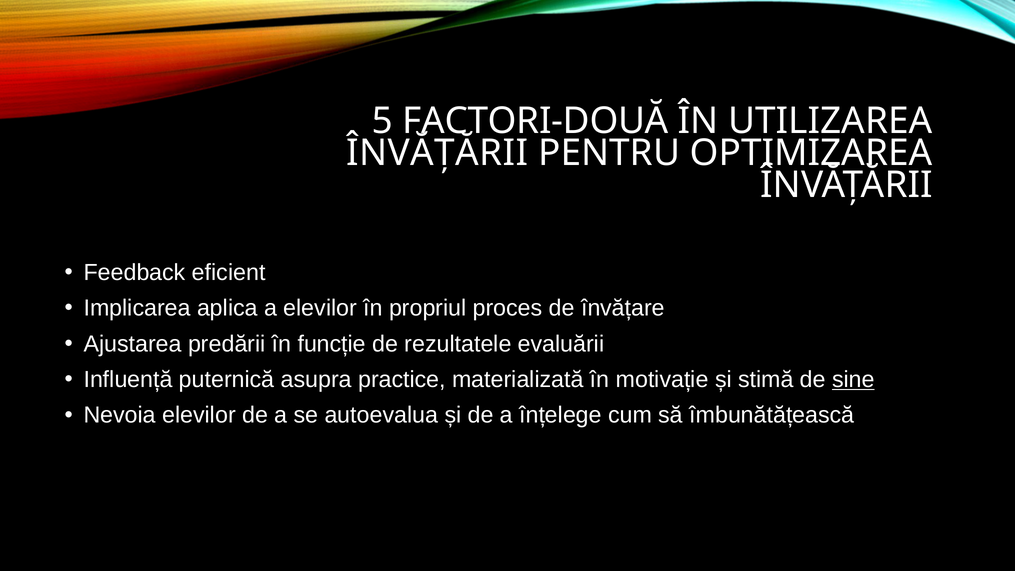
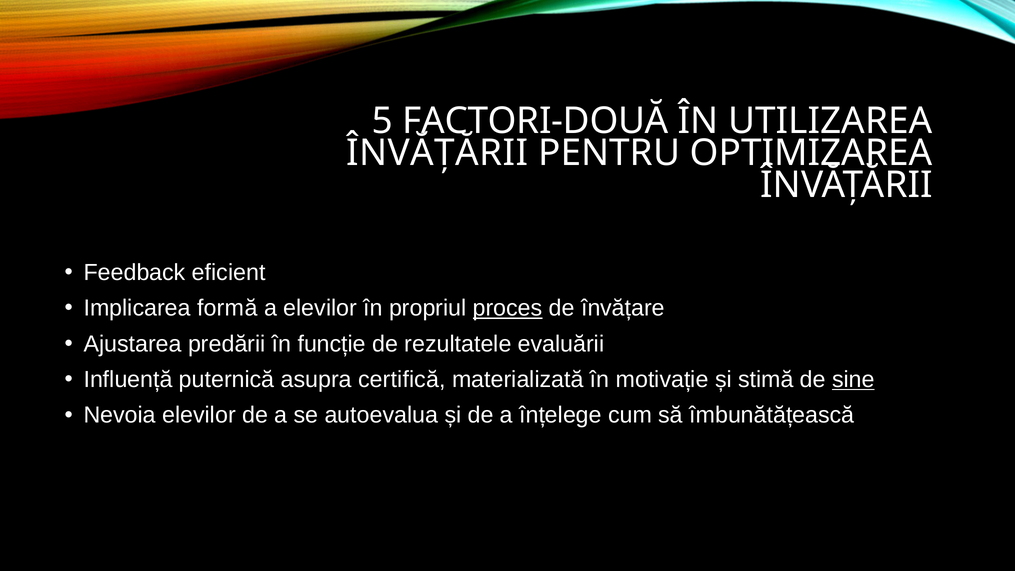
aplica: aplica -> formă
proces underline: none -> present
practice: practice -> certifică
